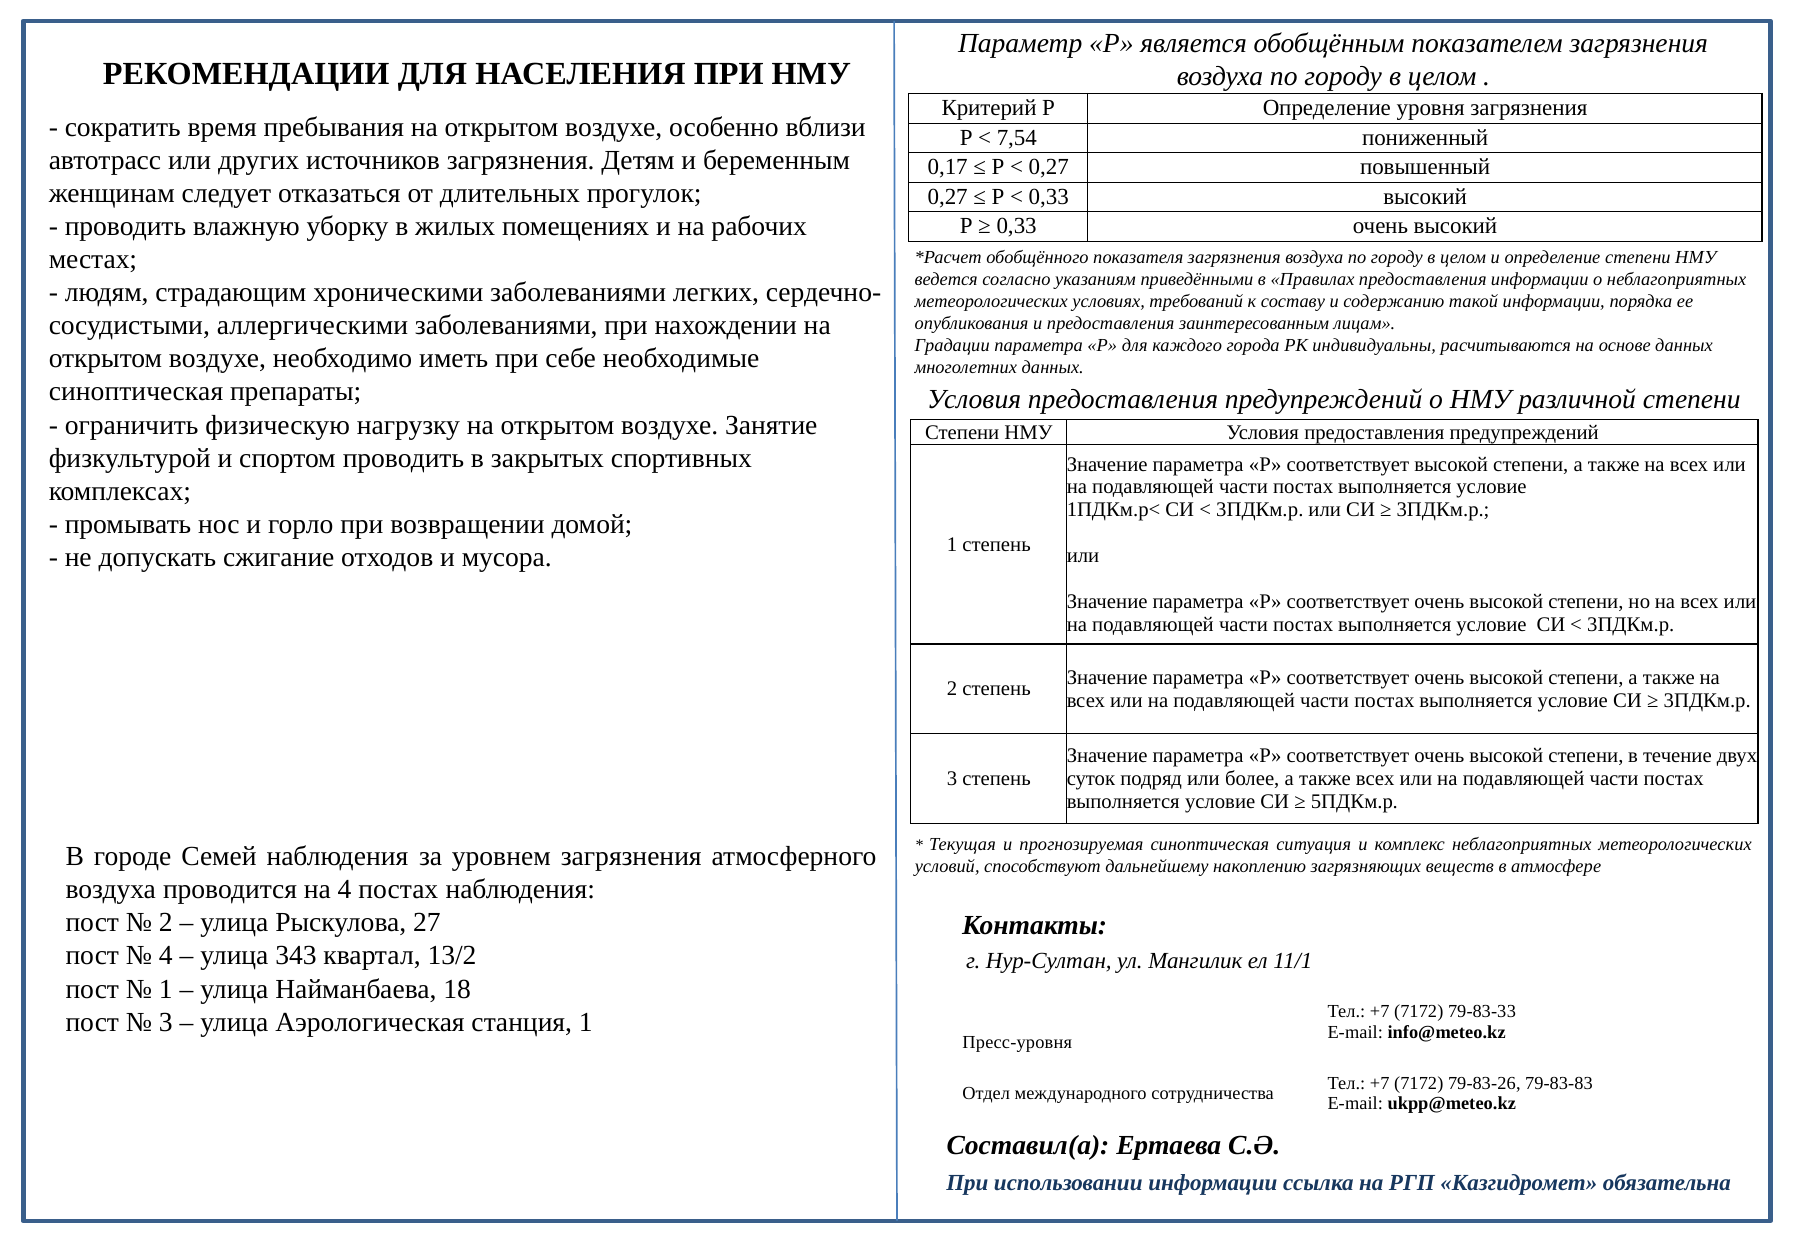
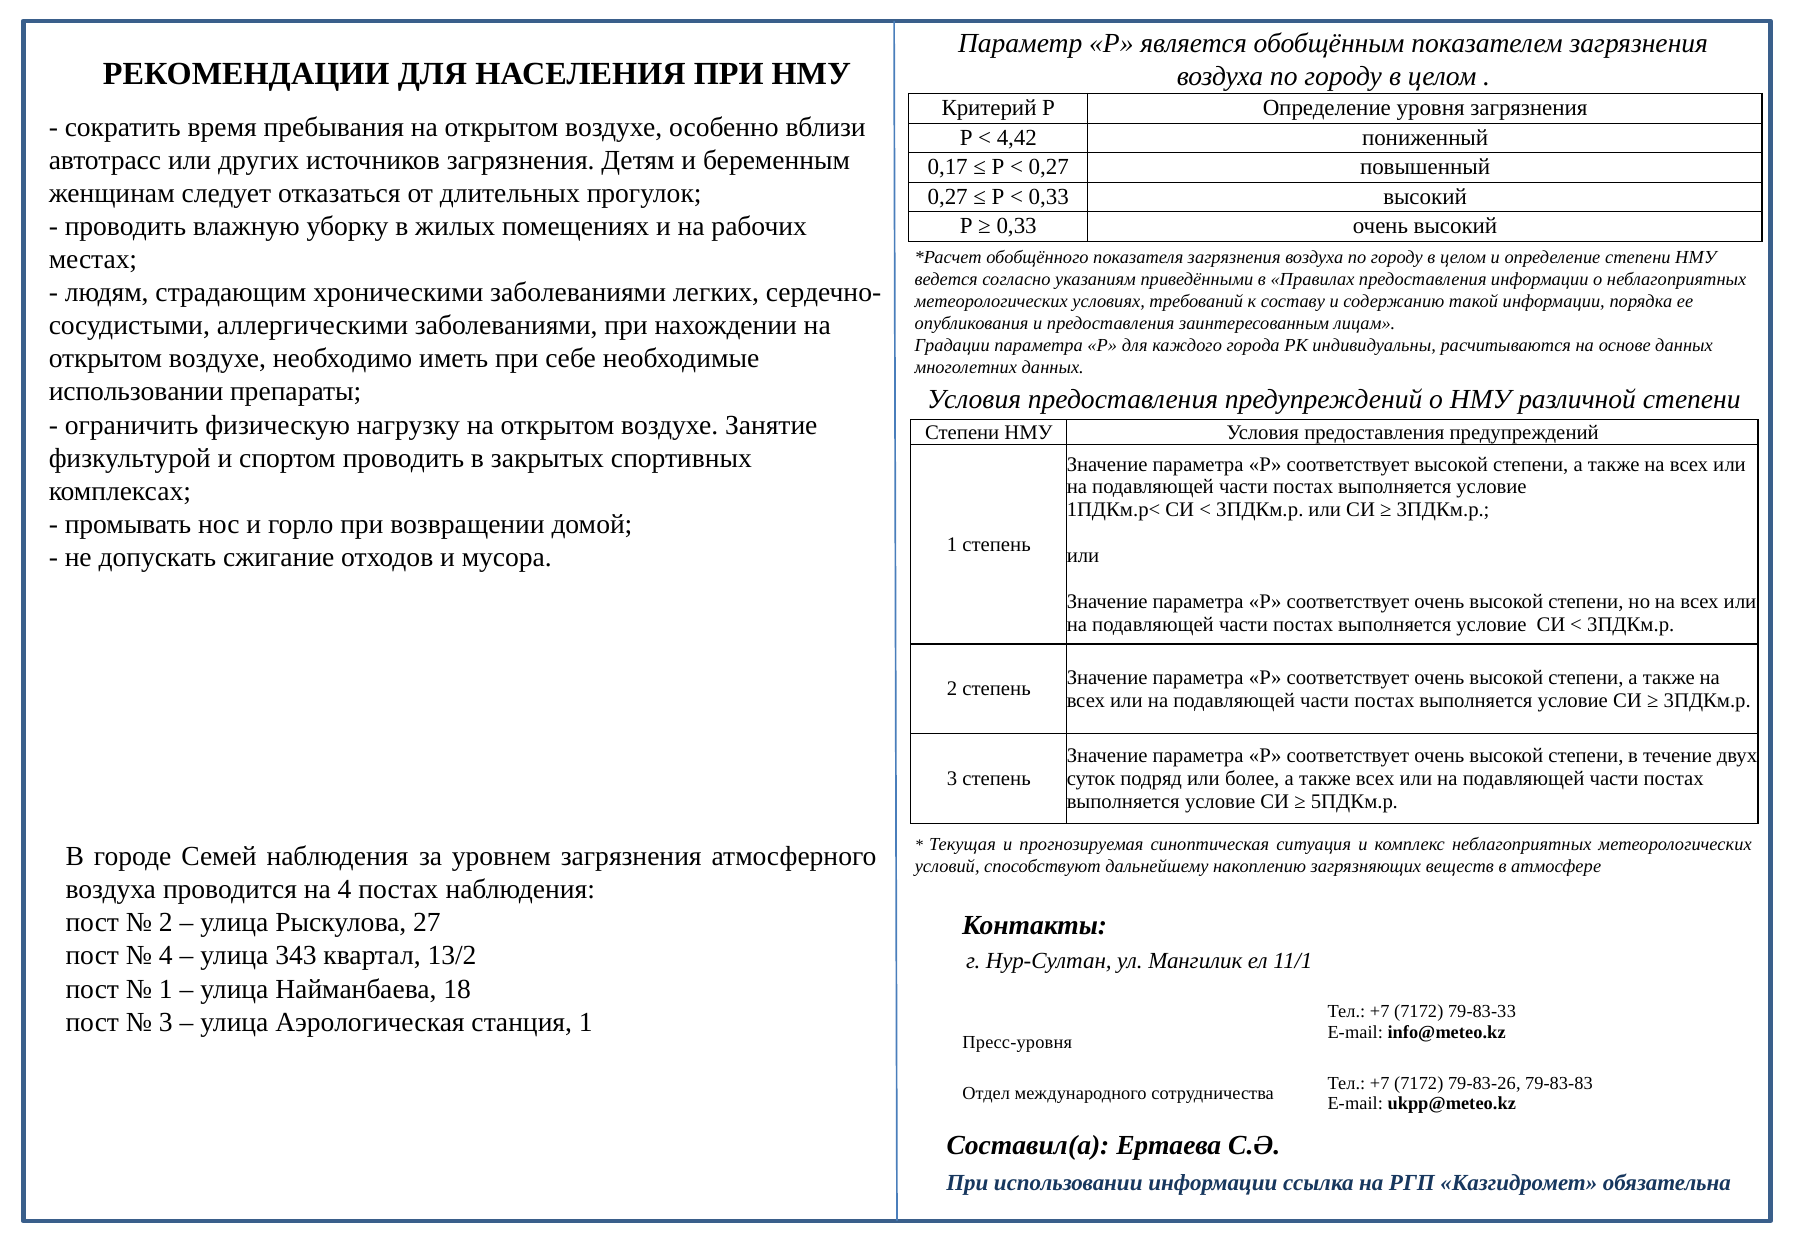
7,54: 7,54 -> 4,42
синоптическая at (136, 392): синоптическая -> использовании
